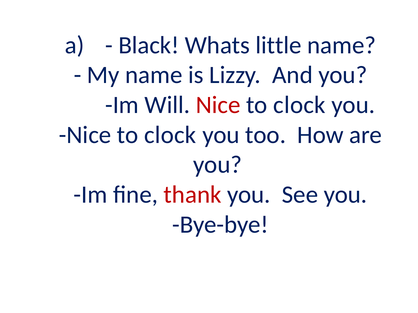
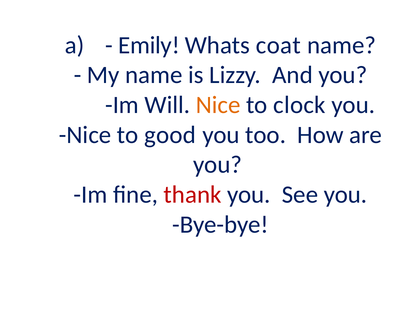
Black: Black -> Emily
little: little -> coat
Nice at (218, 105) colour: red -> orange
clock at (170, 135): clock -> good
